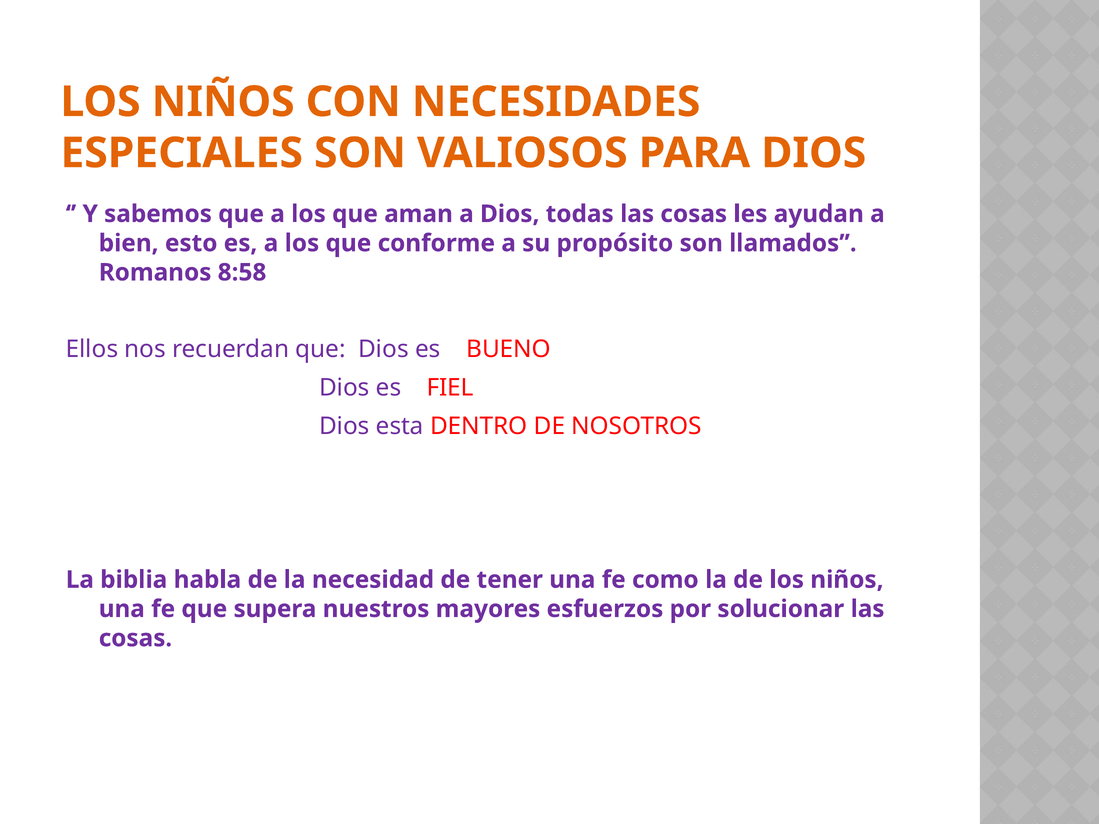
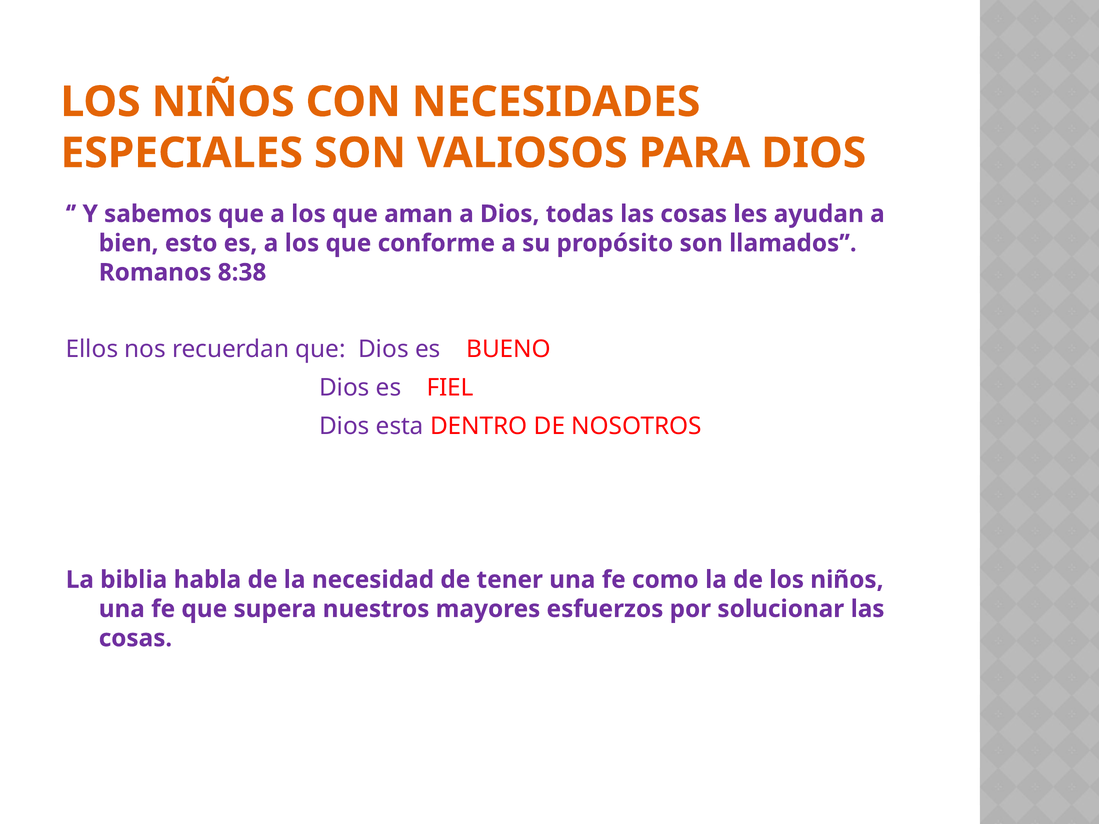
8:58: 8:58 -> 8:38
